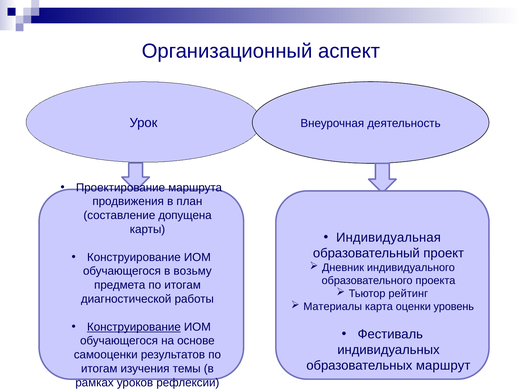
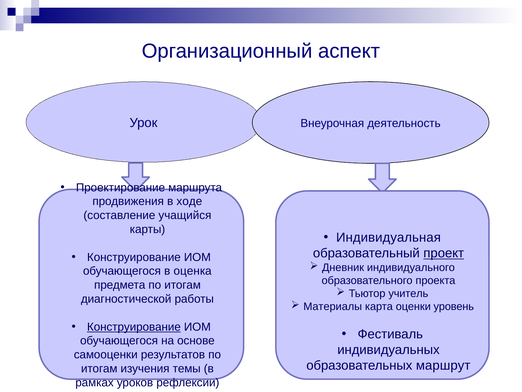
план: план -> ходе
допущена: допущена -> учащийся
проект underline: none -> present
возьму: возьму -> оценка
рейтинг: рейтинг -> учитель
